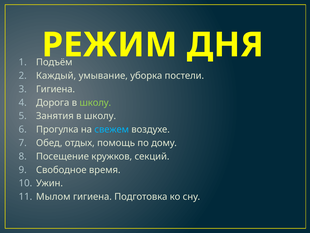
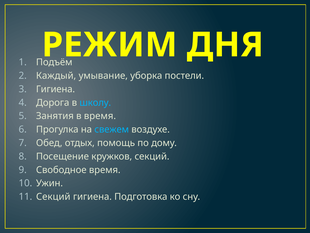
школу at (95, 102) colour: light green -> light blue
Занятия в школу: школу -> время
Мылом at (53, 196): Мылом -> Секций
